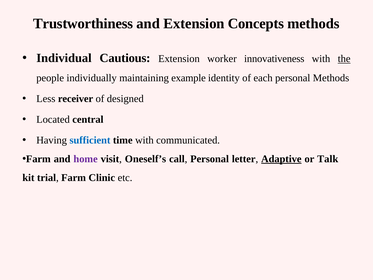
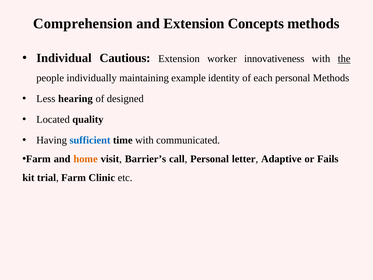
Trustworthiness: Trustworthiness -> Comprehension
receiver: receiver -> hearing
central: central -> quality
home colour: purple -> orange
Oneself’s: Oneself’s -> Barrier’s
Adaptive underline: present -> none
Talk: Talk -> Fails
